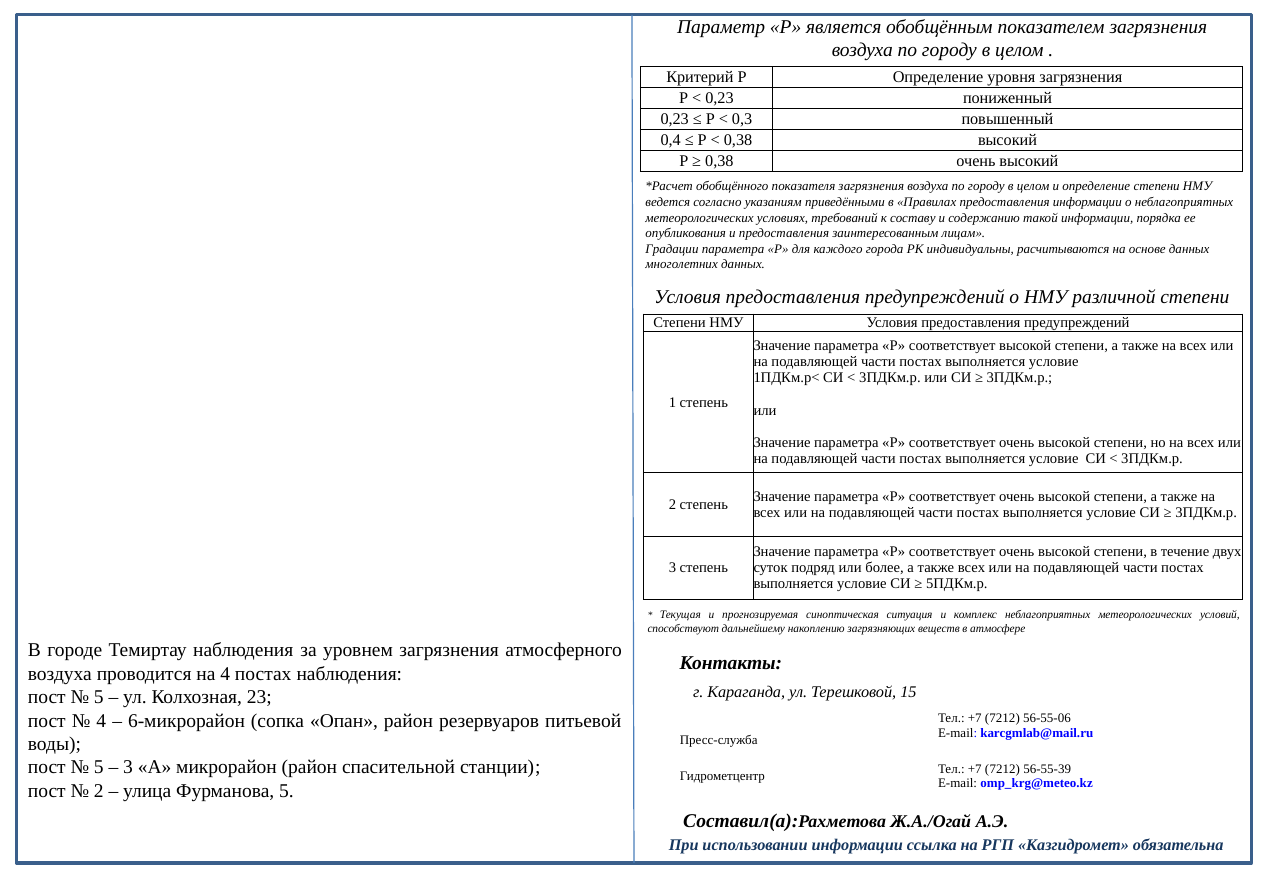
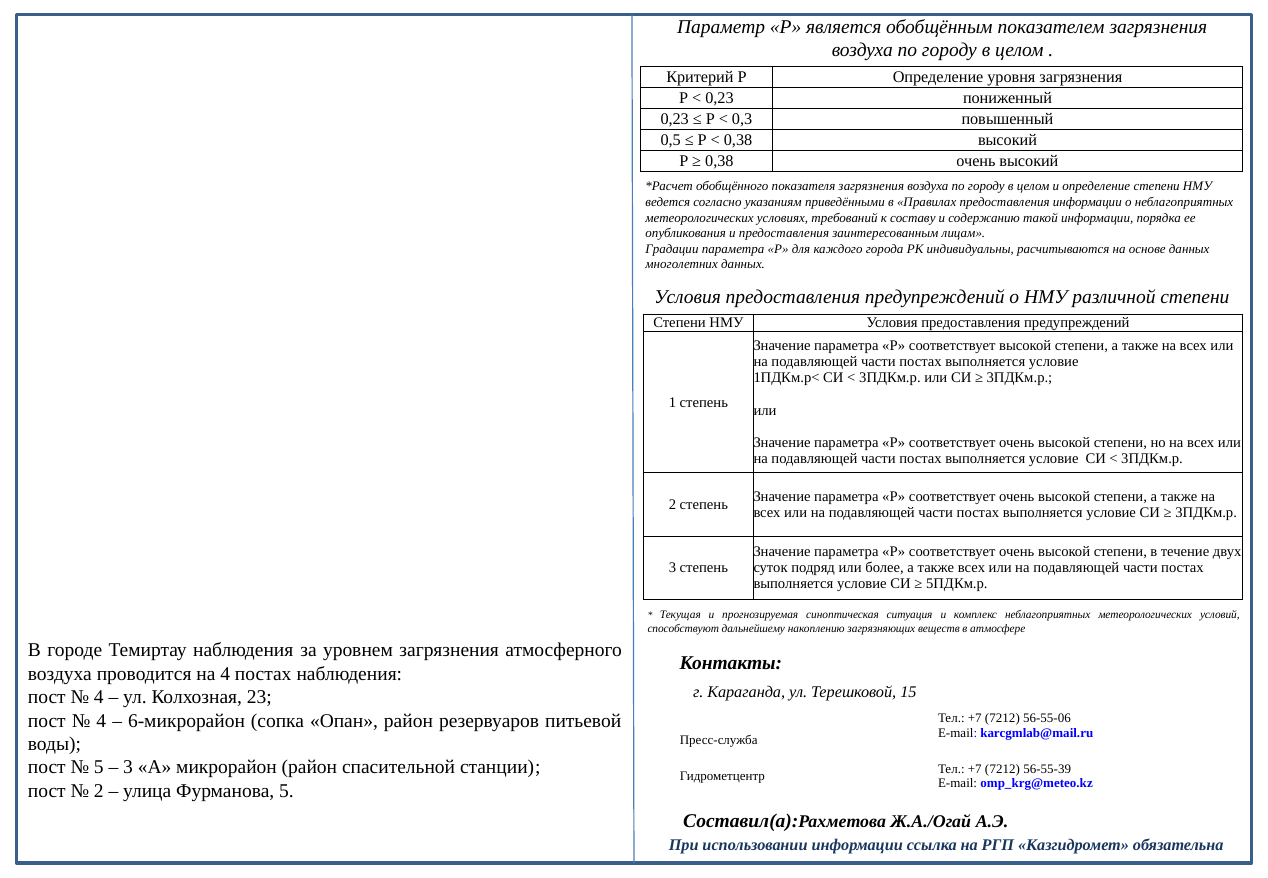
0,4: 0,4 -> 0,5
5 at (99, 697): 5 -> 4
